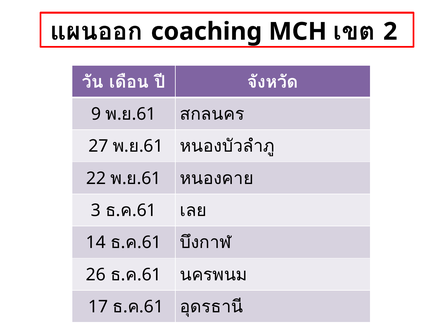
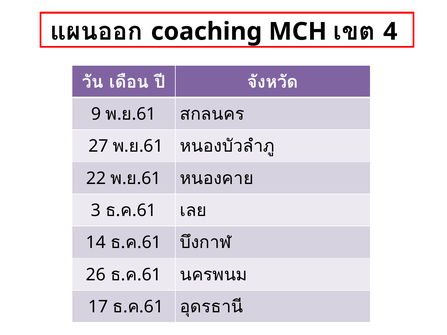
2: 2 -> 4
